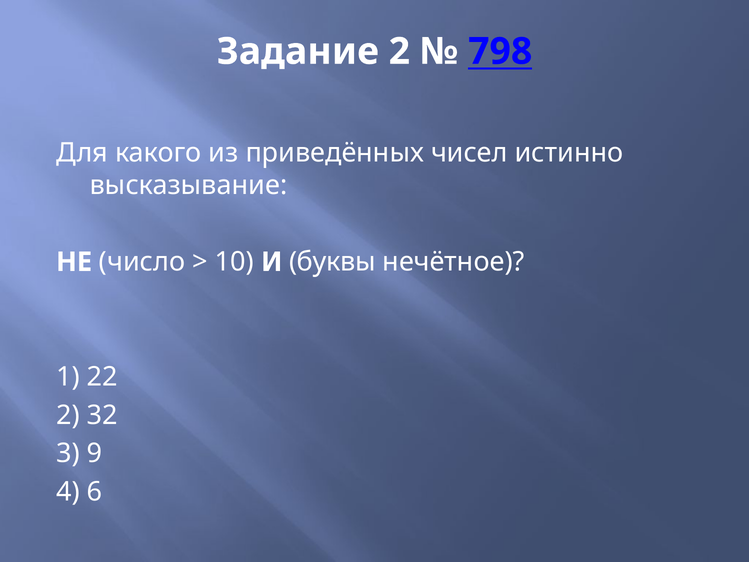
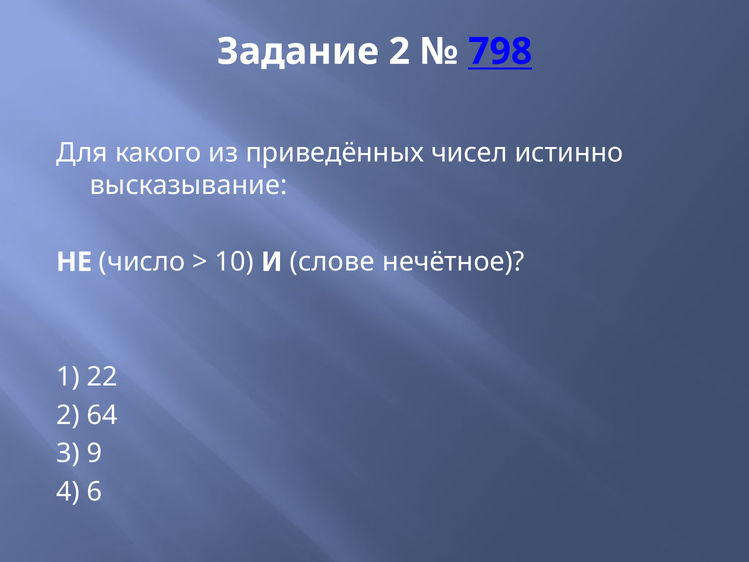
буквы: буквы -> слове
32: 32 -> 64
